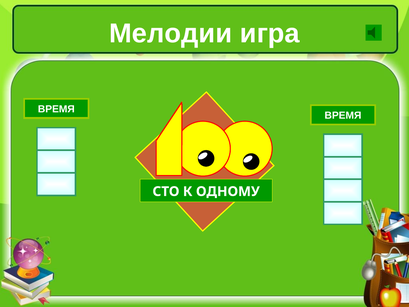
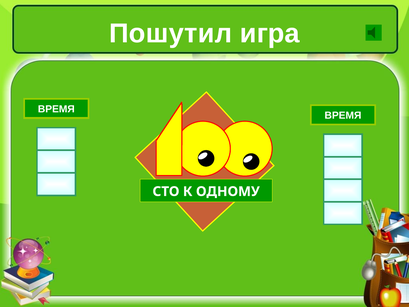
Мелодии: Мелодии -> Пошутил
